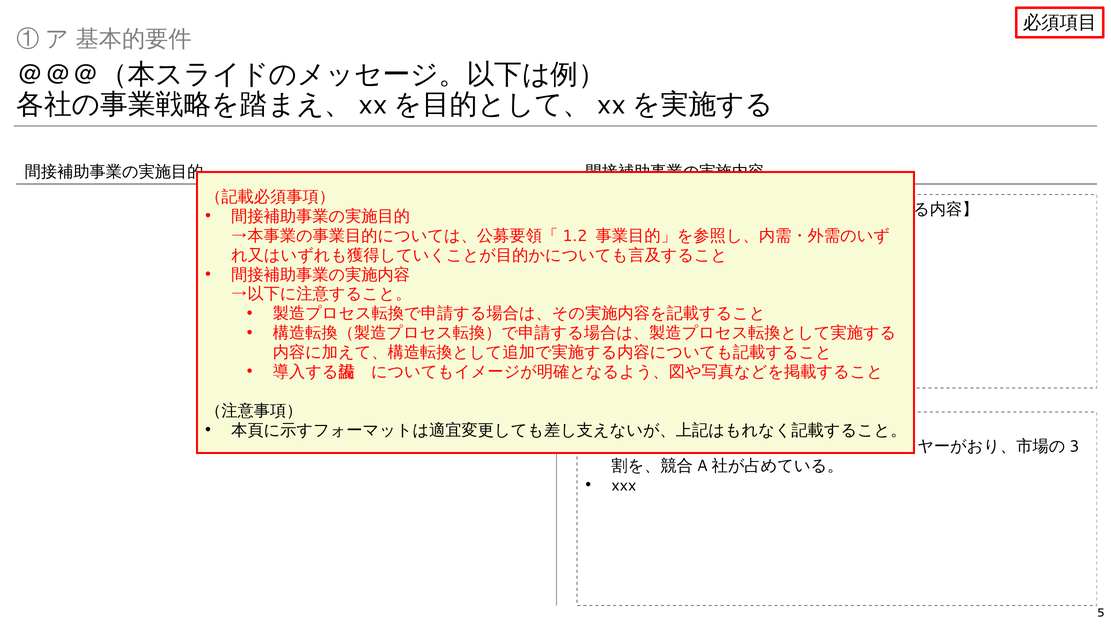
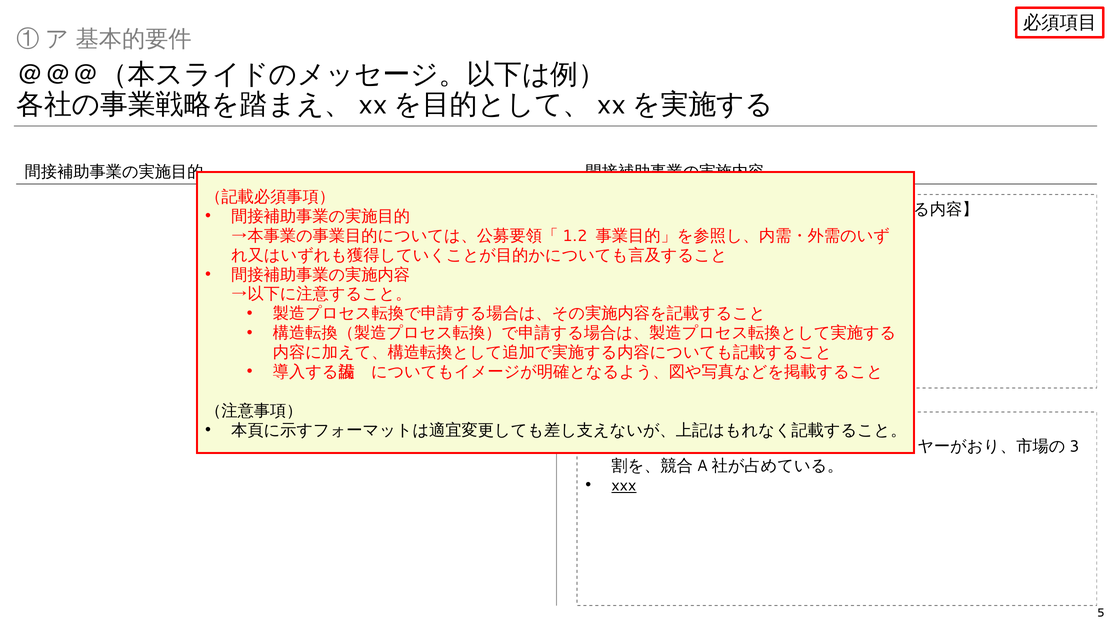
xxx at (624, 485) underline: none -> present
